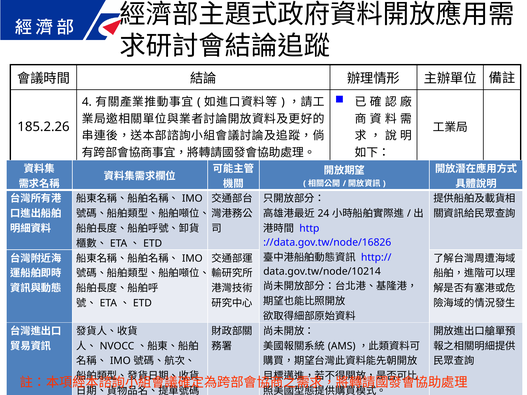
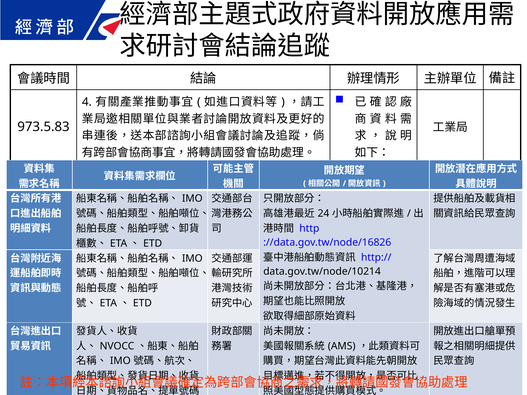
185.2.26: 185.2.26 -> 973.5.83
